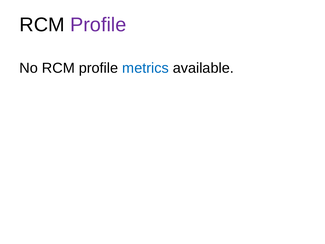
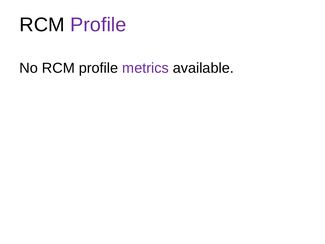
metrics colour: blue -> purple
